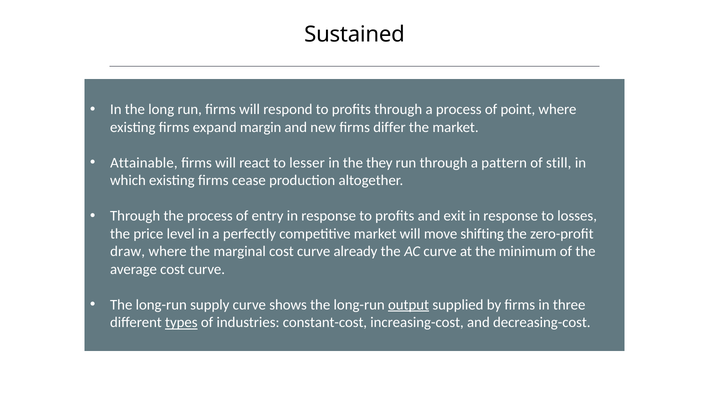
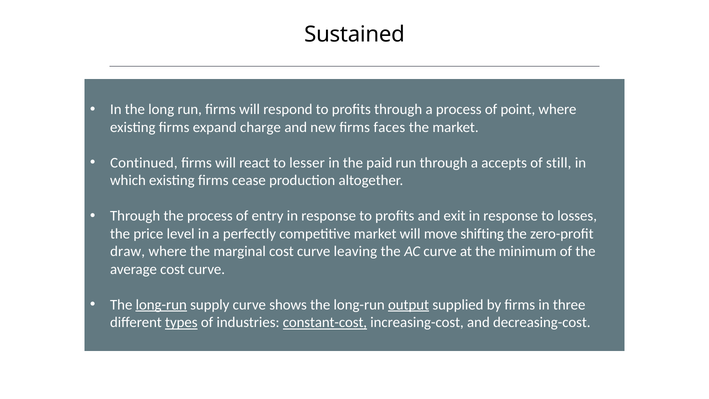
margin: margin -> charge
differ: differ -> faces
Attainable: Attainable -> Continued
they: they -> paid
pattern: pattern -> accepts
already: already -> leaving
long-run at (161, 305) underline: none -> present
constant-cost underline: none -> present
